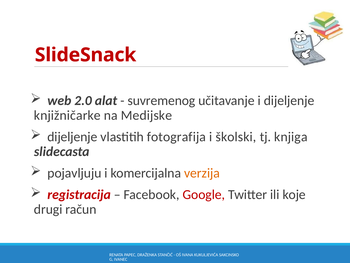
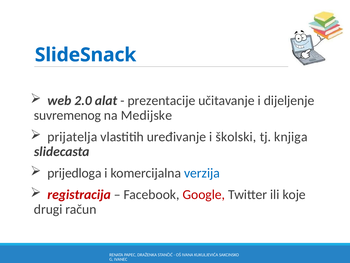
SlideSnack colour: red -> blue
suvremenog: suvremenog -> prezentacije
knjižničarke: knjižničarke -> suvremenog
dijeljenje at (72, 137): dijeljenje -> prijatelja
fotografija: fotografija -> uređivanje
pojavljuju: pojavljuju -> prijedloga
verzija colour: orange -> blue
